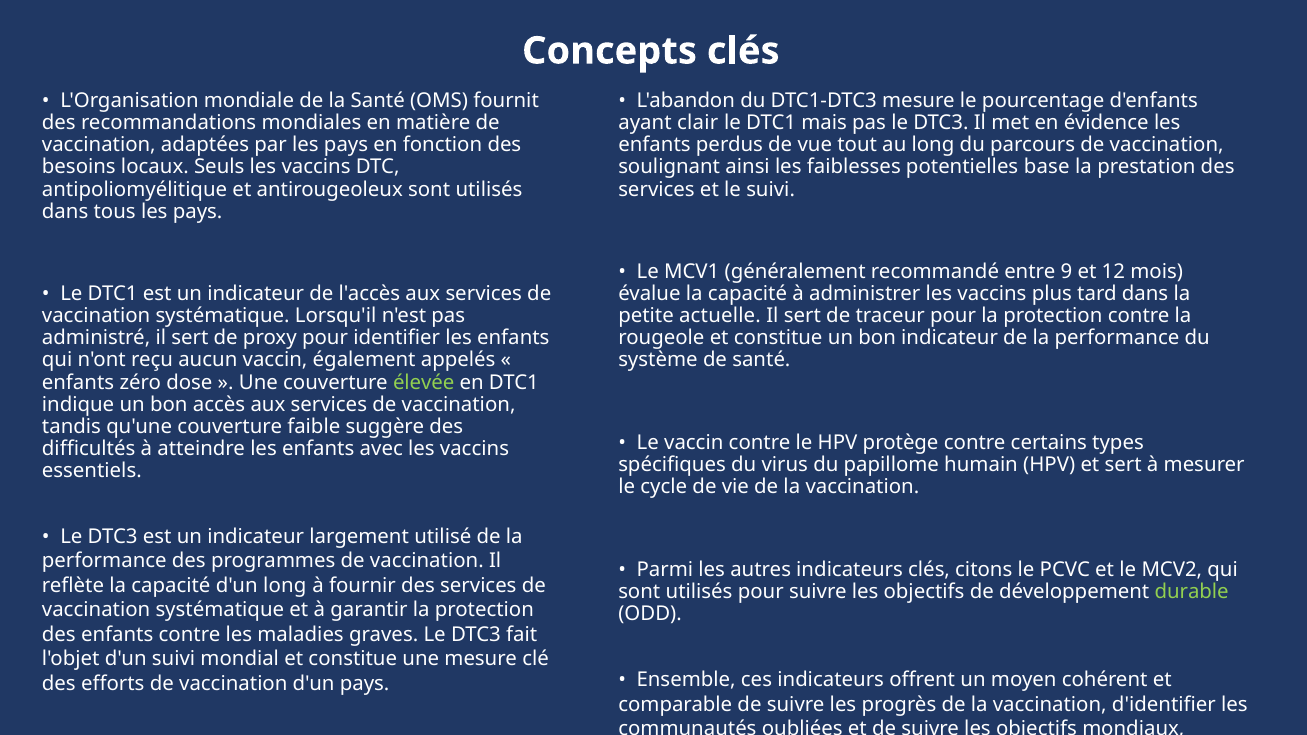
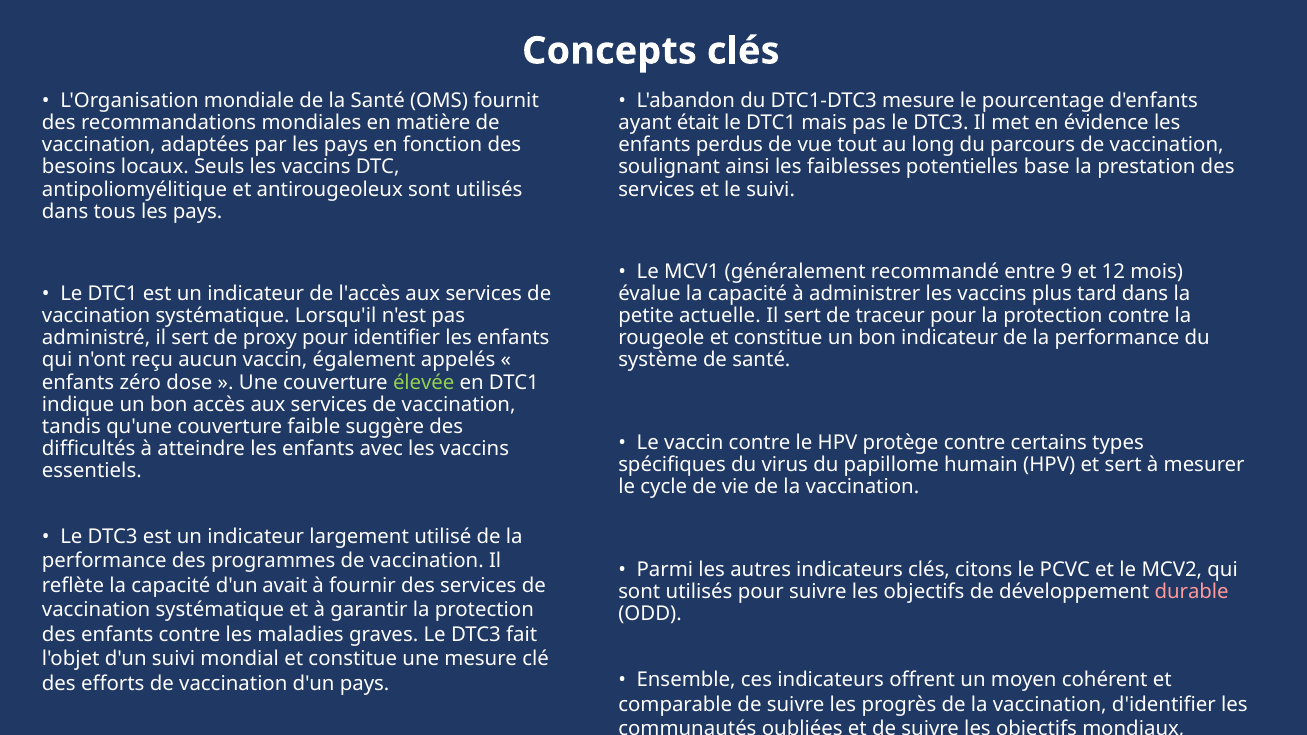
clair: clair -> était
d'un long: long -> avait
durable at (1192, 592) colour: light green -> pink
